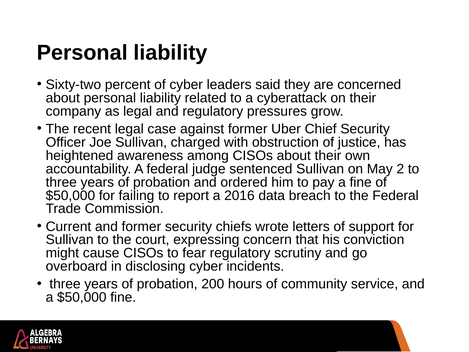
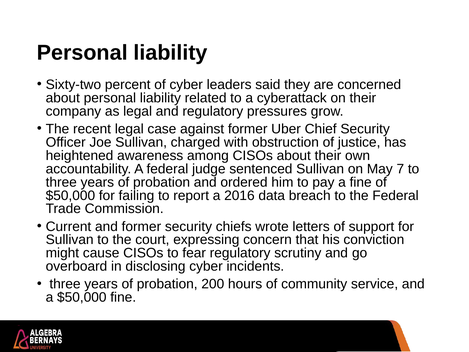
2: 2 -> 7
